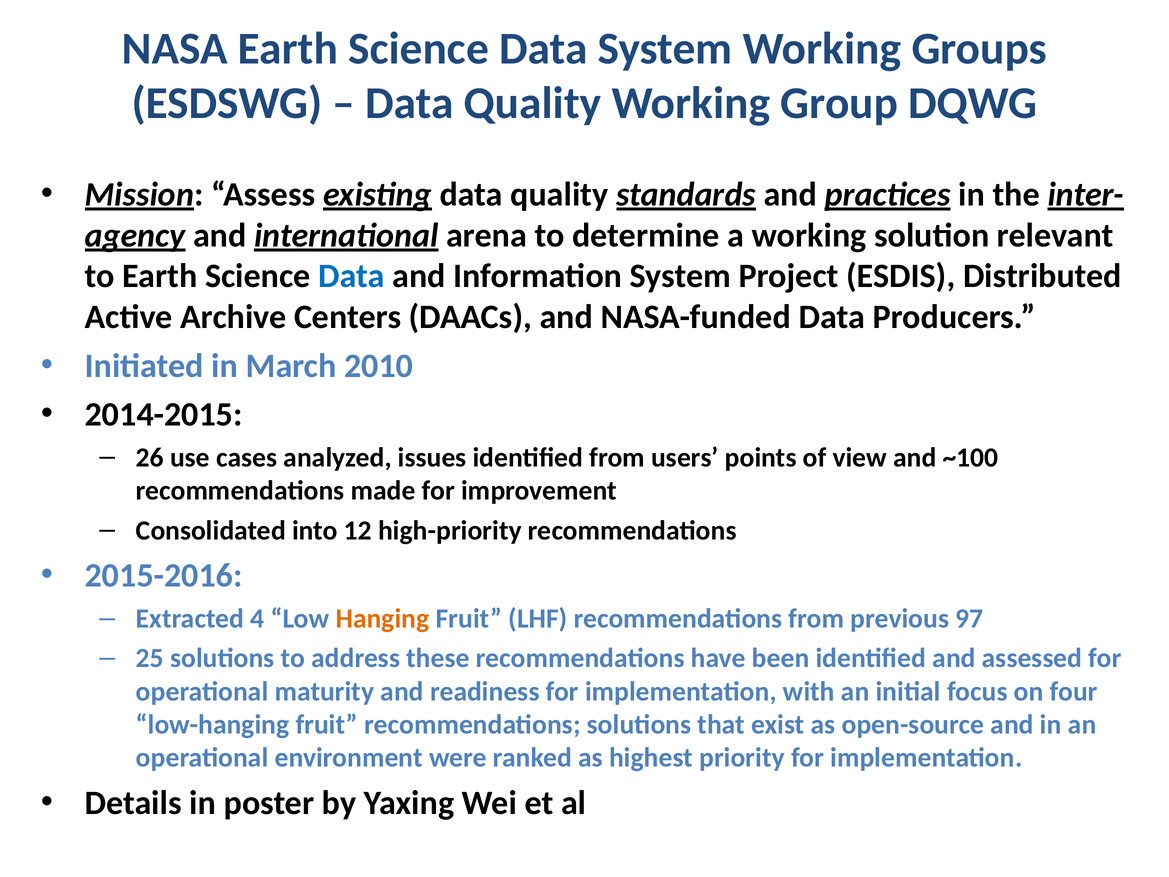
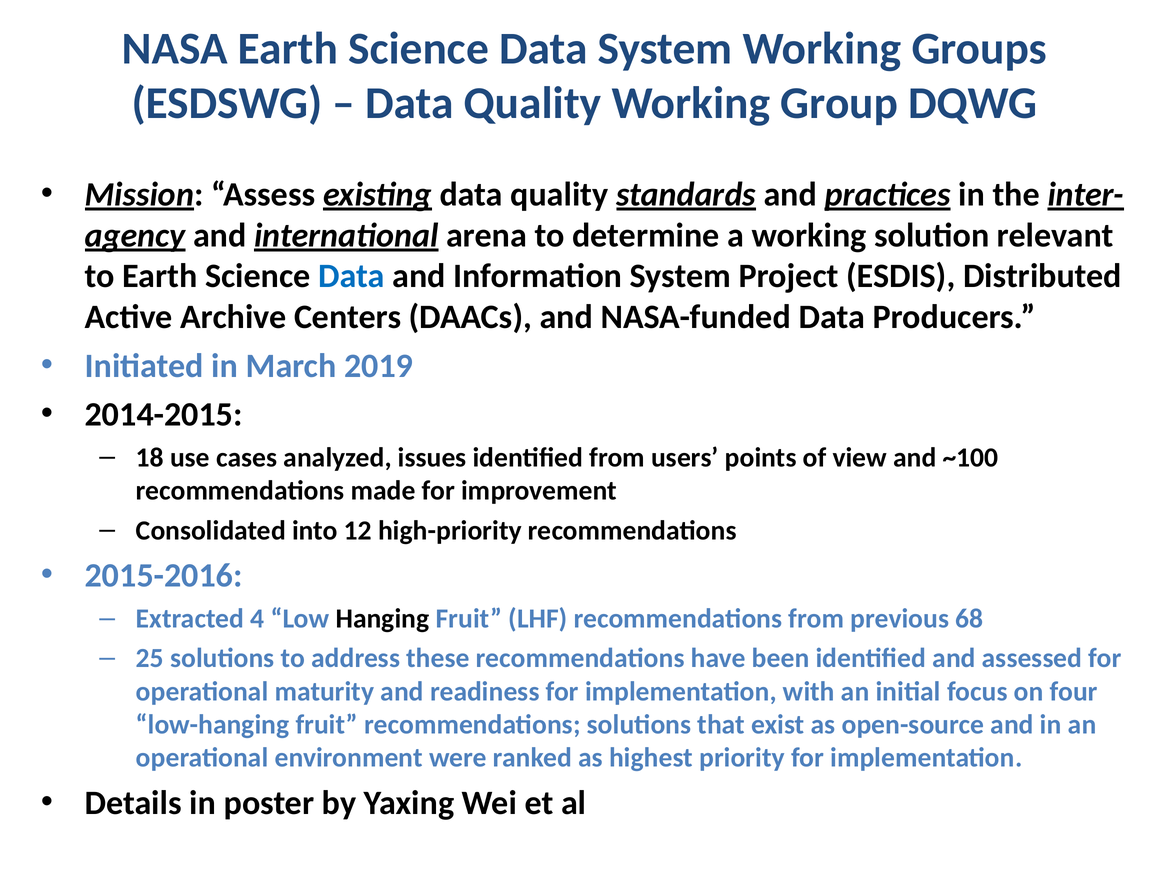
2010: 2010 -> 2019
26: 26 -> 18
Hanging colour: orange -> black
97: 97 -> 68
